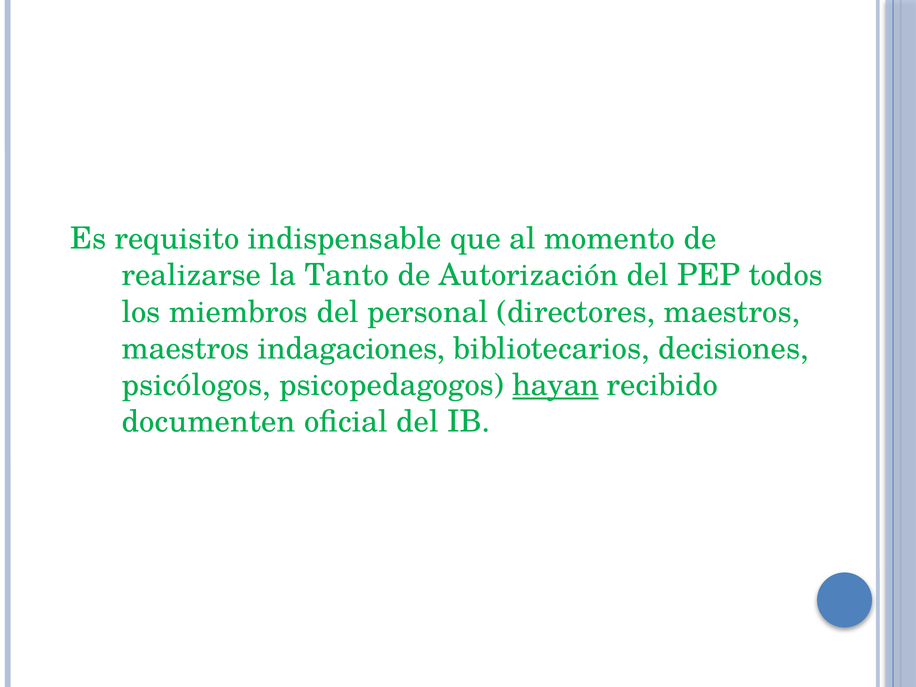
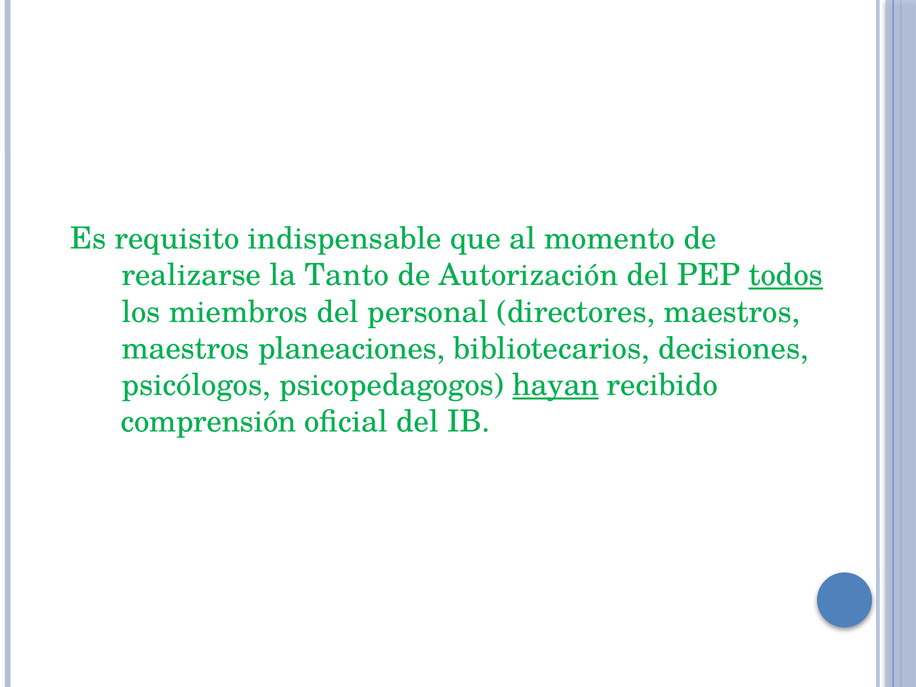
todos underline: none -> present
indagaciones: indagaciones -> planeaciones
documenten: documenten -> comprensión
